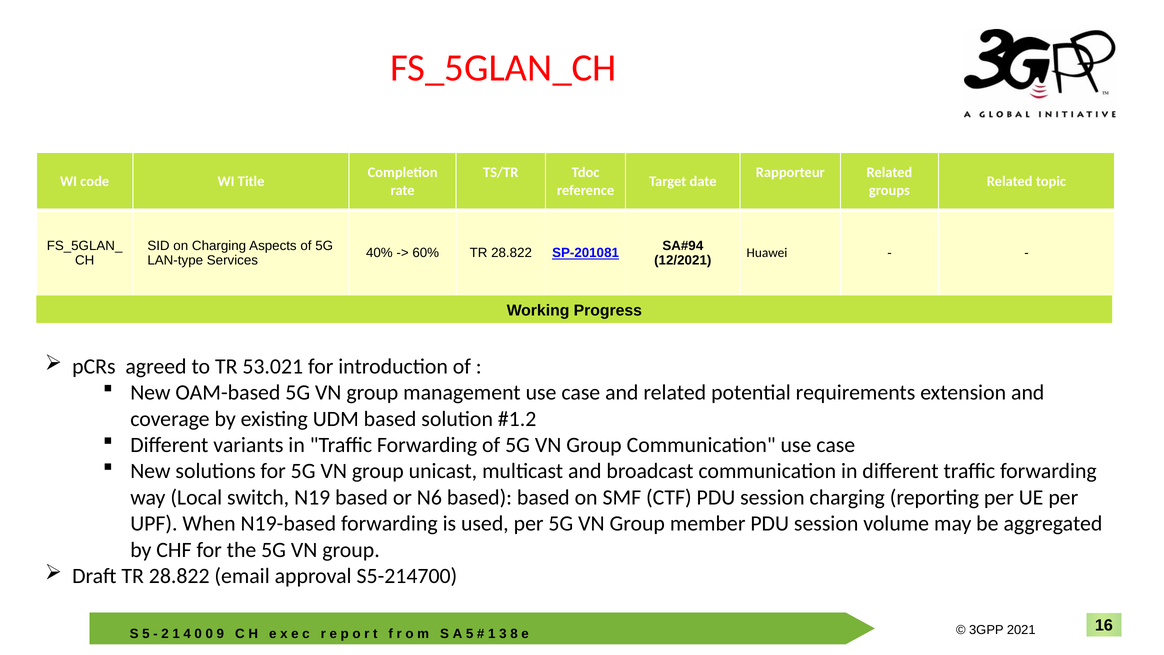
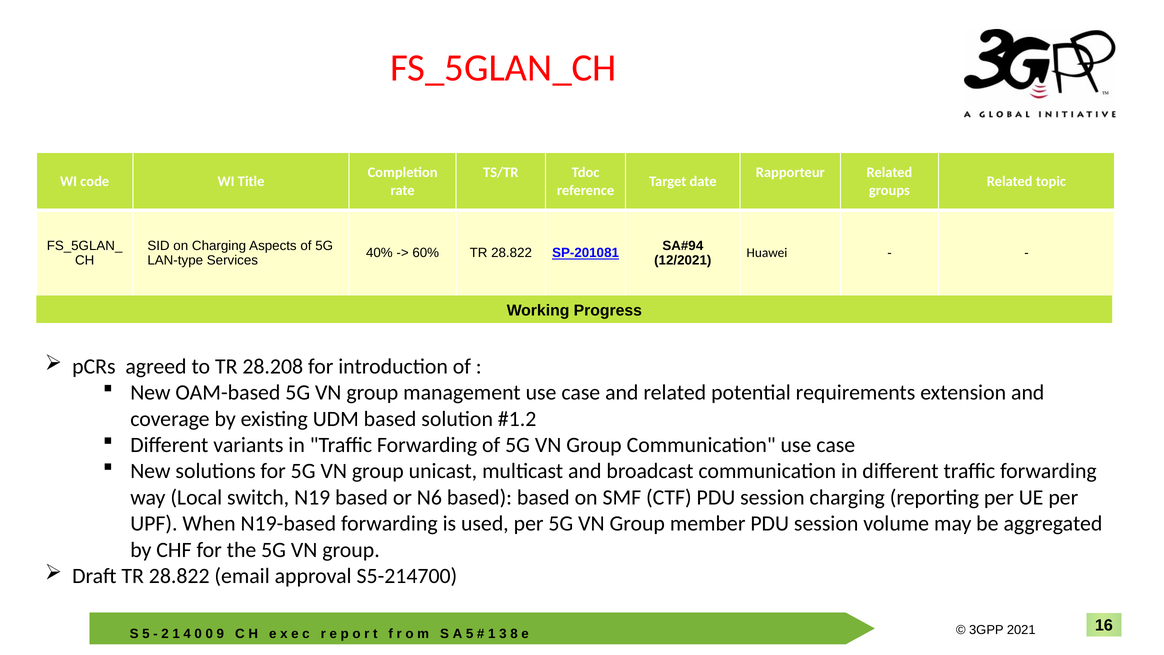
53.021: 53.021 -> 28.208
